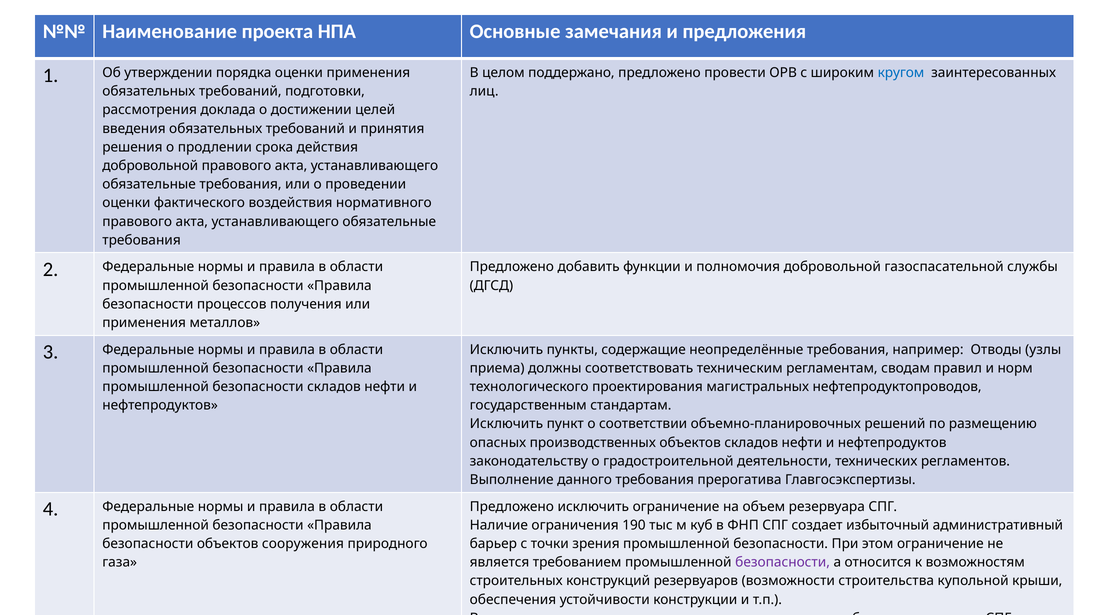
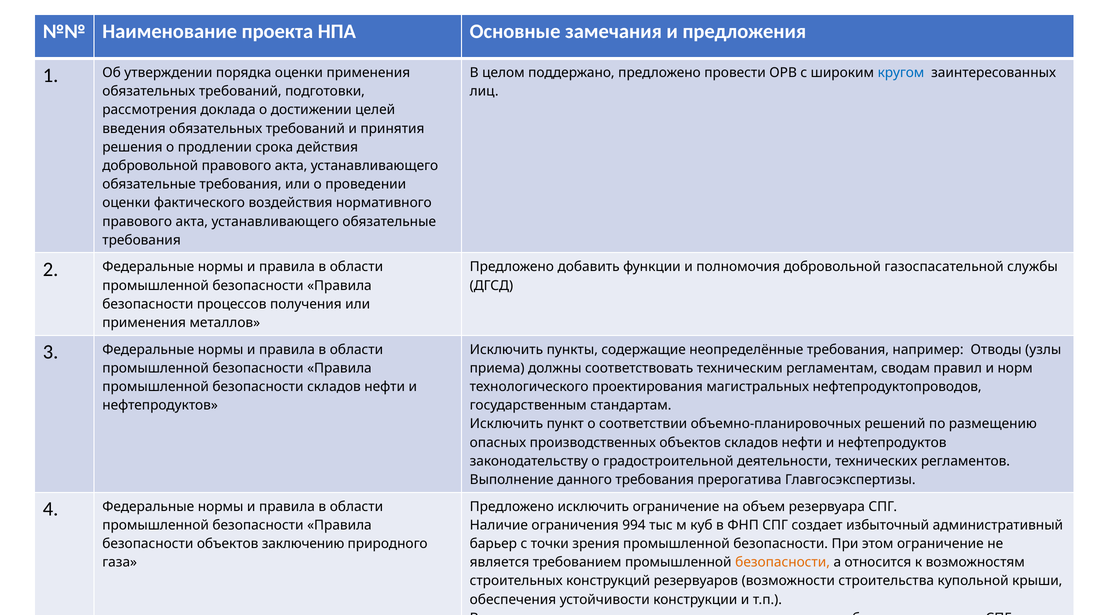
190: 190 -> 994
сооружения: сооружения -> заключению
безопасности at (783, 563) colour: purple -> orange
